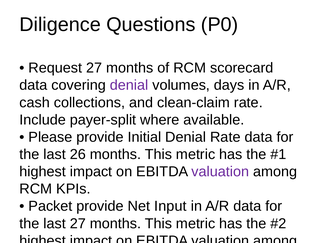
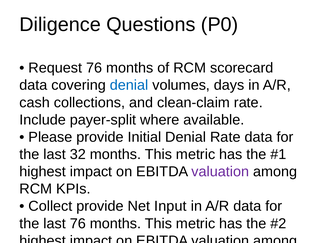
Request 27: 27 -> 76
denial at (129, 85) colour: purple -> blue
26: 26 -> 32
Packet at (50, 206): Packet -> Collect
last 27: 27 -> 76
